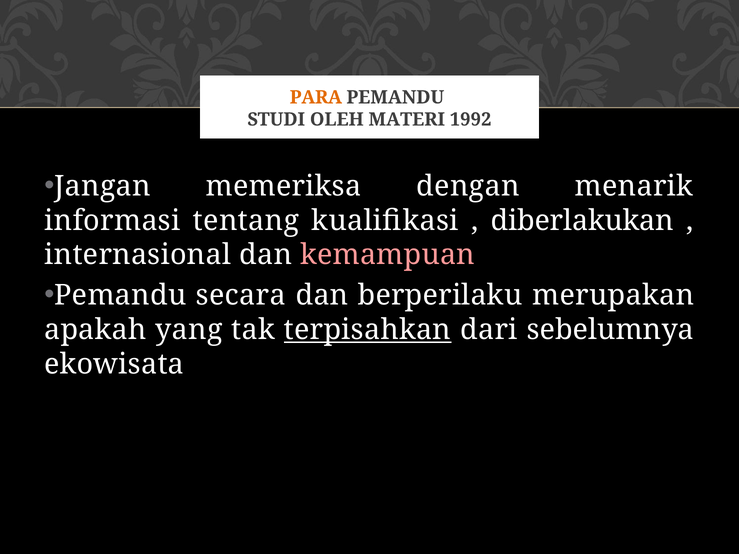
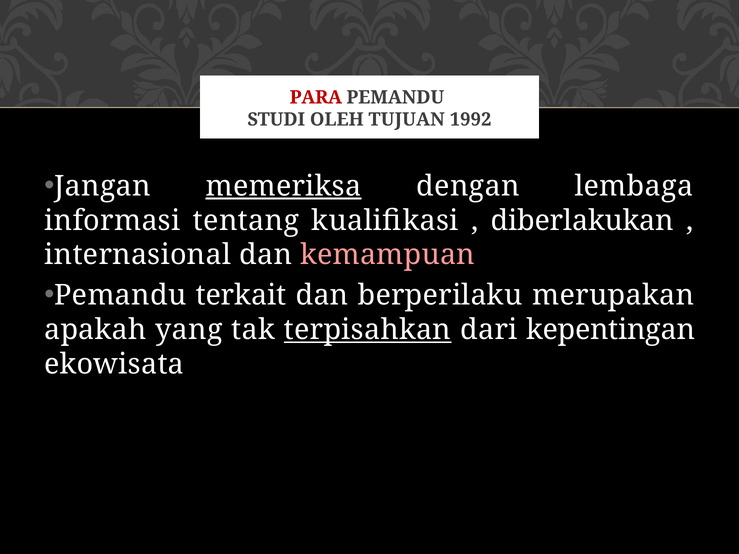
PARA colour: orange -> red
MATERI: MATERI -> TUJUAN
memeriksa underline: none -> present
menarik: menarik -> lembaga
secara: secara -> terkait
sebelumnya: sebelumnya -> kepentingan
